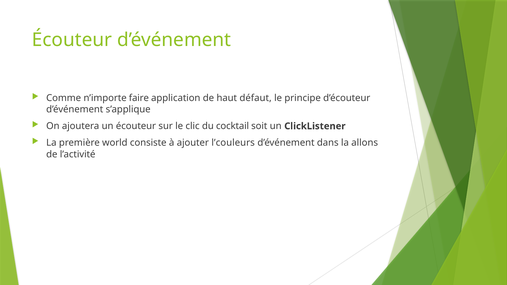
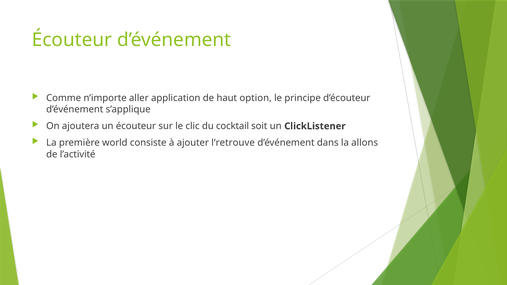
faire: faire -> aller
défaut: défaut -> option
l’couleurs: l’couleurs -> l’retrouve
